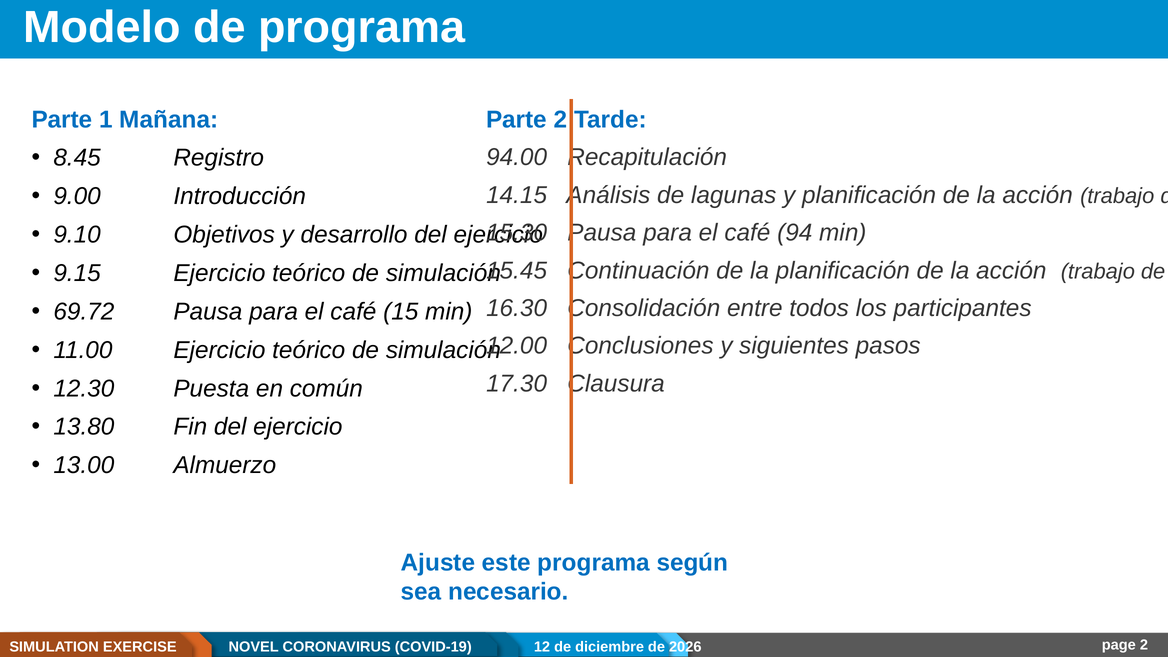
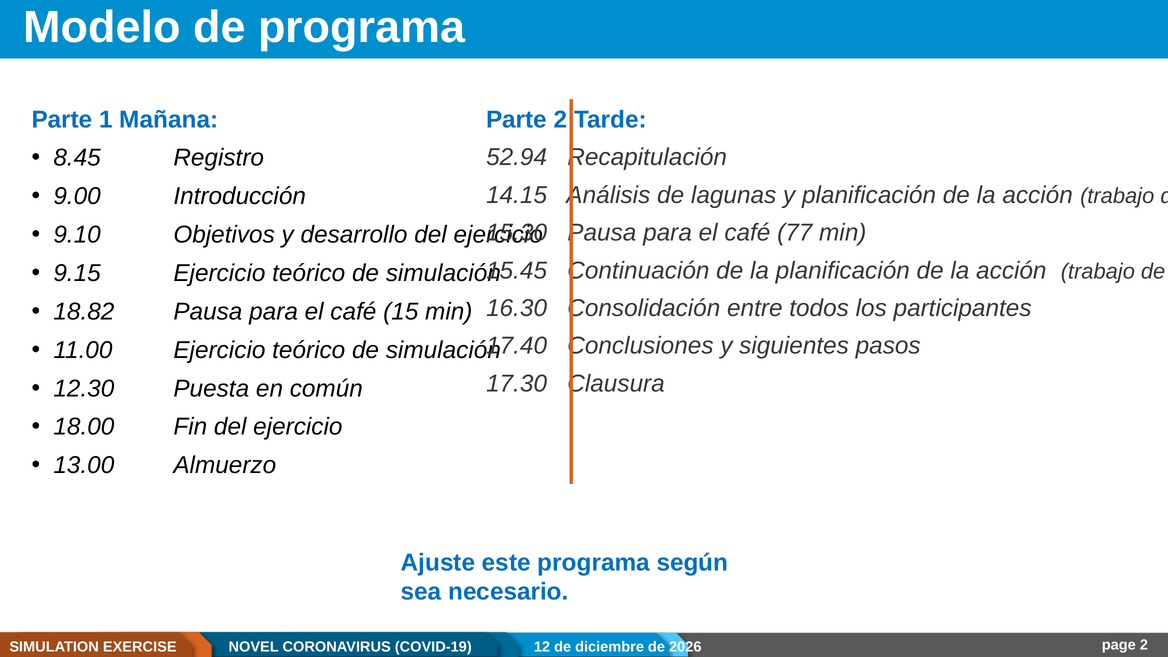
94.00: 94.00 -> 52.94
94: 94 -> 77
69.72: 69.72 -> 18.82
12.00: 12.00 -> 17.40
13.80: 13.80 -> 18.00
